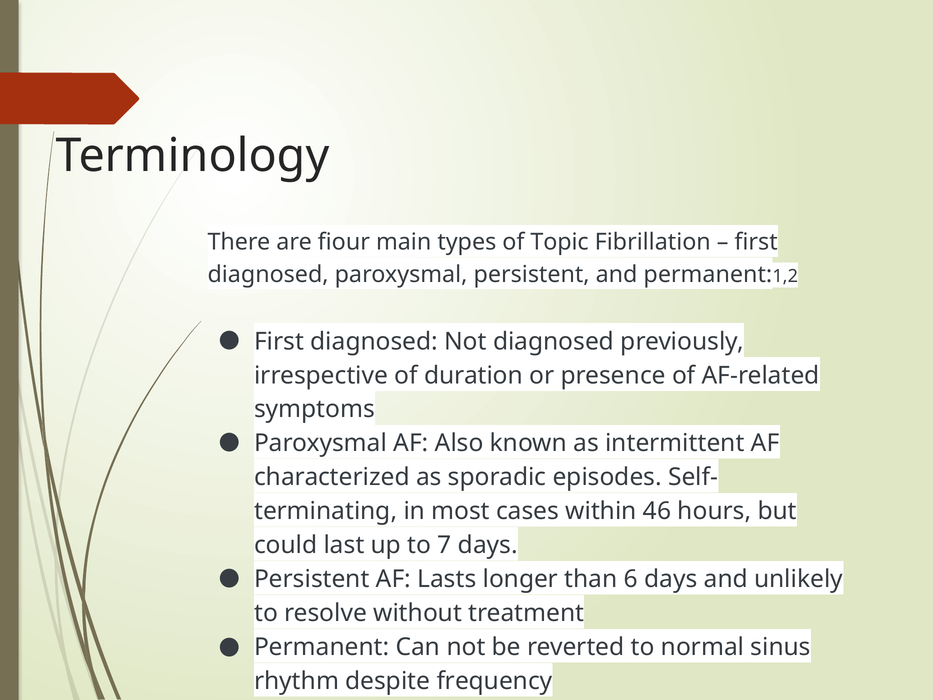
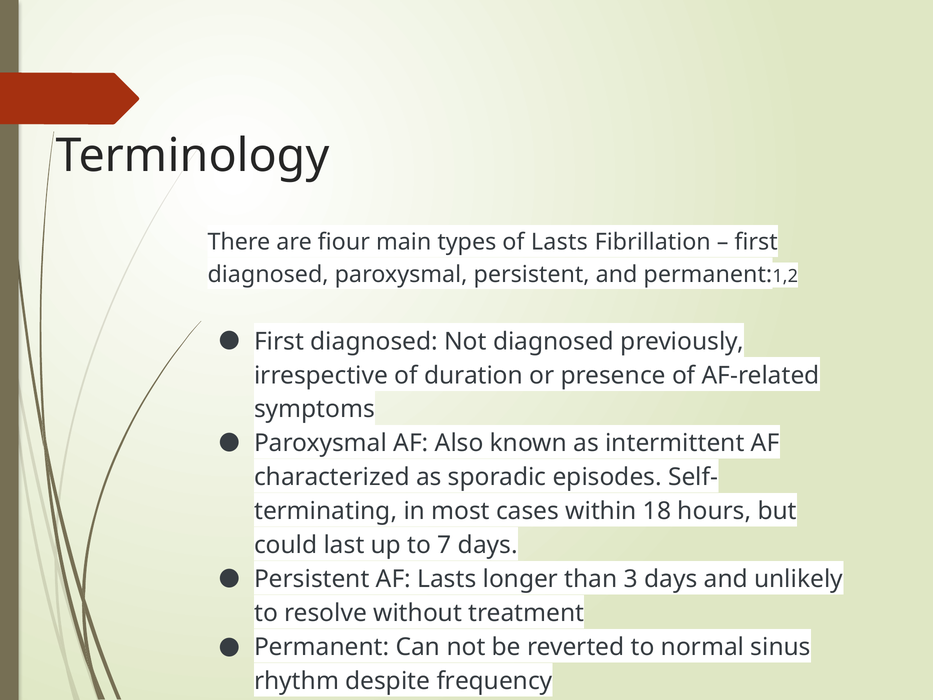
of Topic: Topic -> Lasts
46: 46 -> 18
6: 6 -> 3
